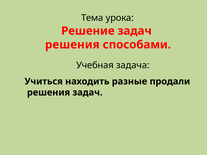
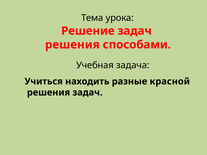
продали: продали -> красной
